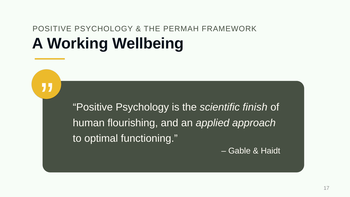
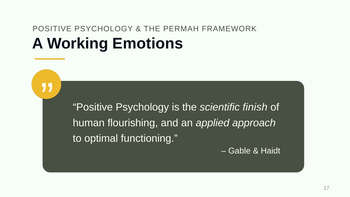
Wellbeing: Wellbeing -> Emotions
